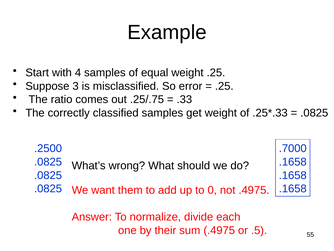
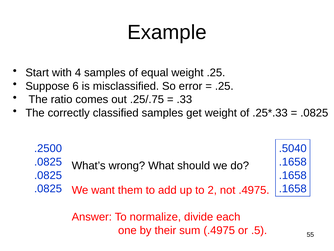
3: 3 -> 6
.7000: .7000 -> .5040
0: 0 -> 2
